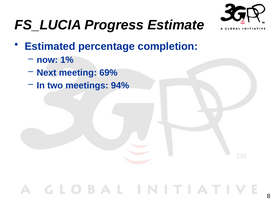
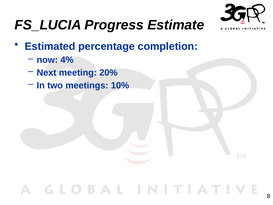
1%: 1% -> 4%
69%: 69% -> 20%
94%: 94% -> 10%
